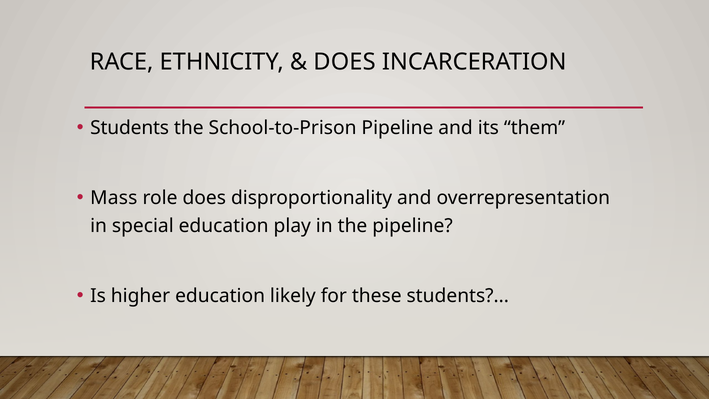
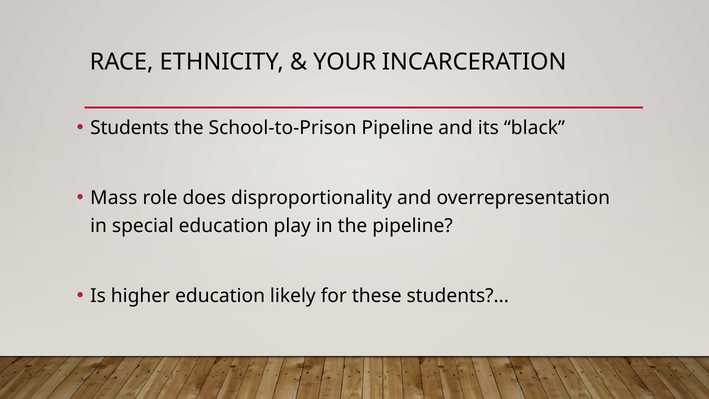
DOES at (344, 62): DOES -> YOUR
them: them -> black
